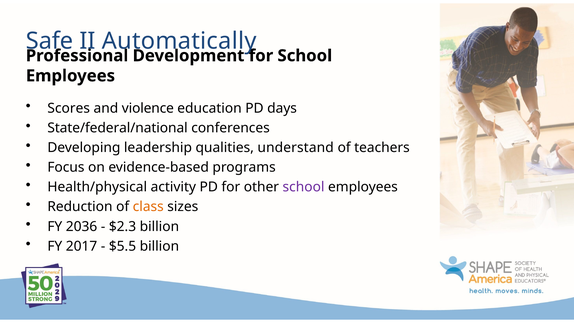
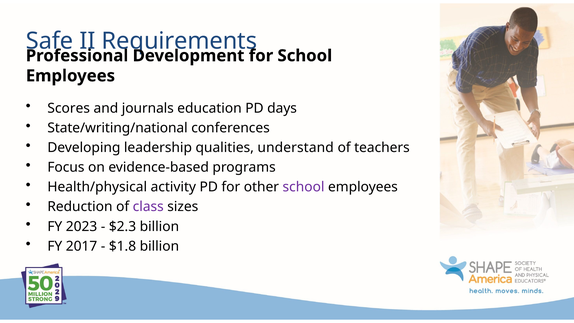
Automatically: Automatically -> Requirements
violence: violence -> journals
State/federal/national: State/federal/national -> State/writing/national
class colour: orange -> purple
2036: 2036 -> 2023
$5.5: $5.5 -> $1.8
